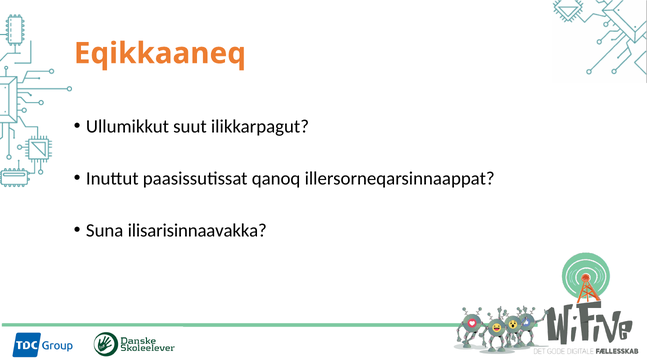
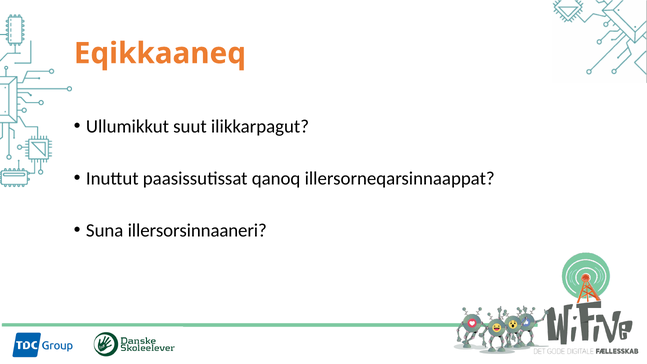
ilisarisinnaavakka: ilisarisinnaavakka -> illersorsinnaaneri
